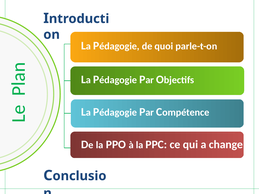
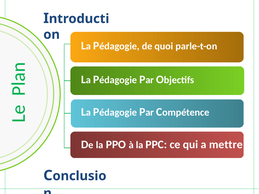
change: change -> mettre
